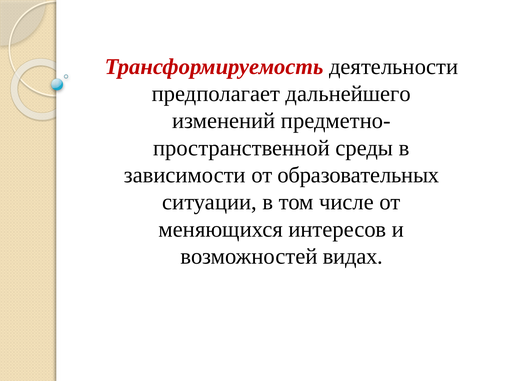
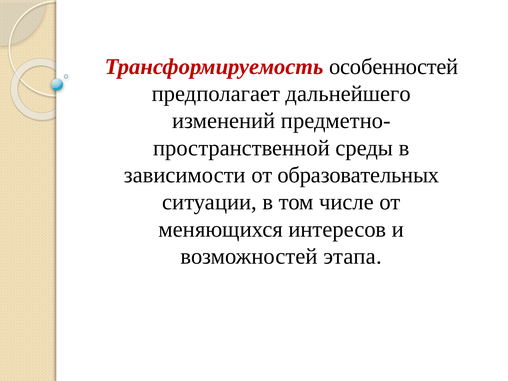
деятельности: деятельности -> особенностей
видах: видах -> этапа
